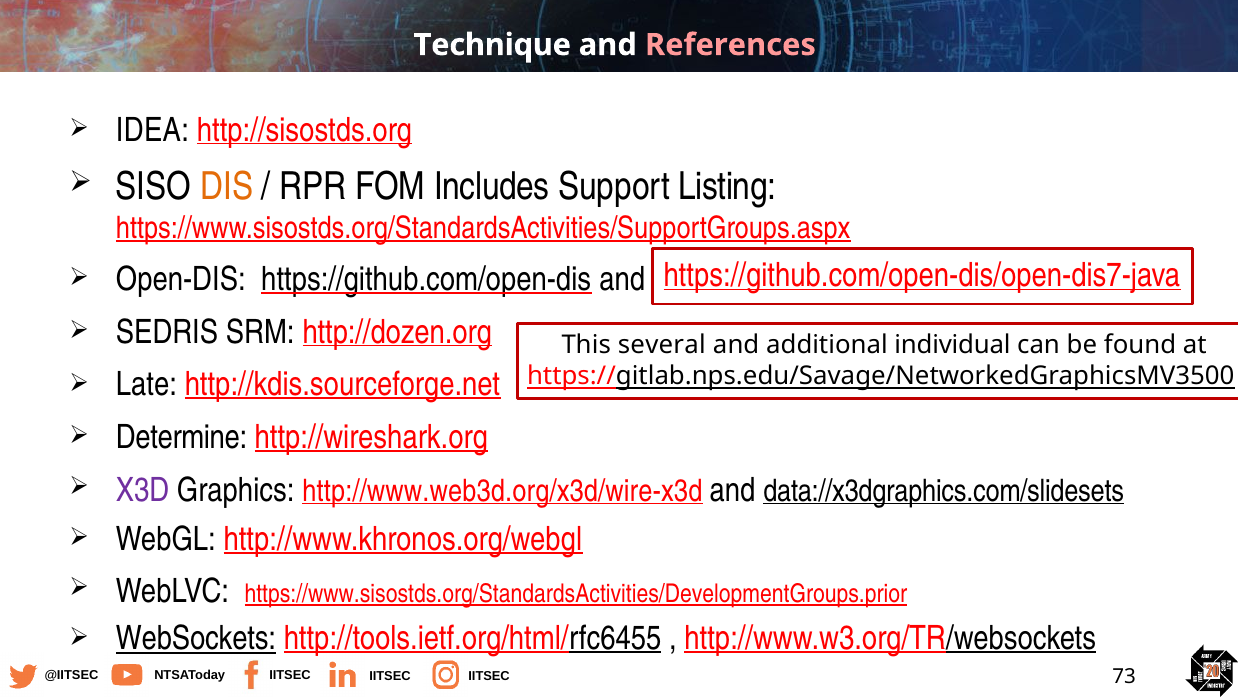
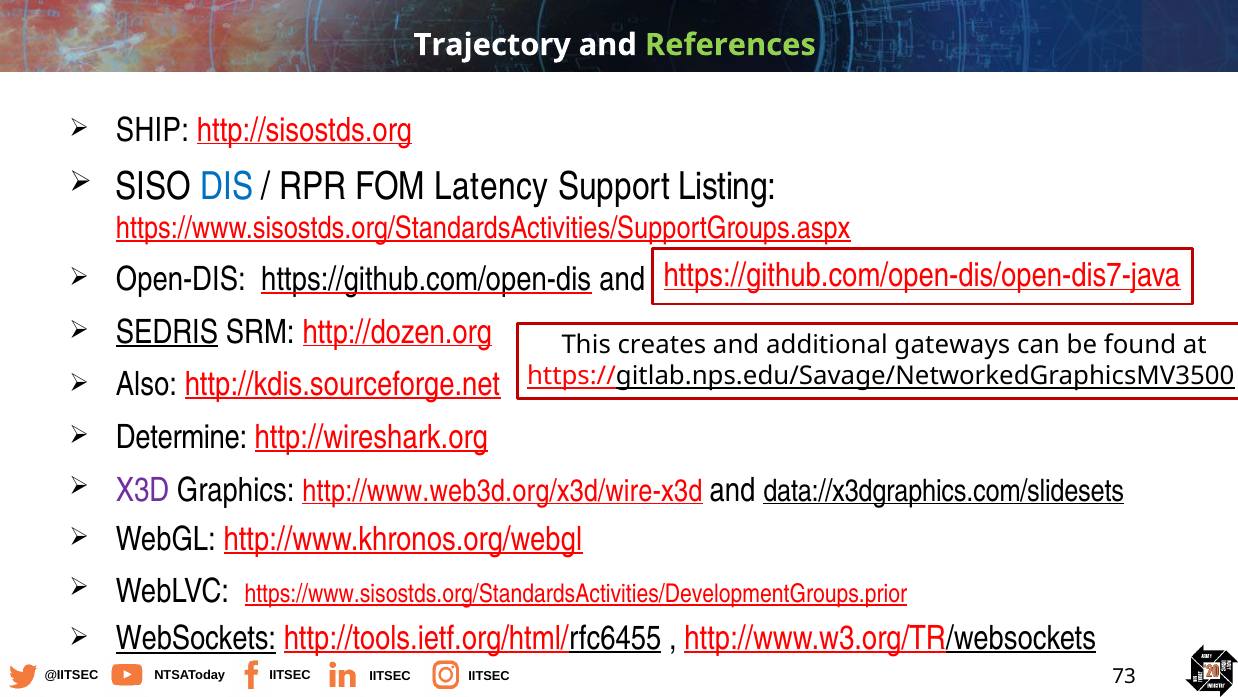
Technique: Technique -> Trajectory
References colour: pink -> light green
IDEA: IDEA -> SHIP
DIS colour: orange -> blue
Includes: Includes -> Latency
SEDRIS underline: none -> present
several: several -> creates
individual: individual -> gateways
Late: Late -> Also
